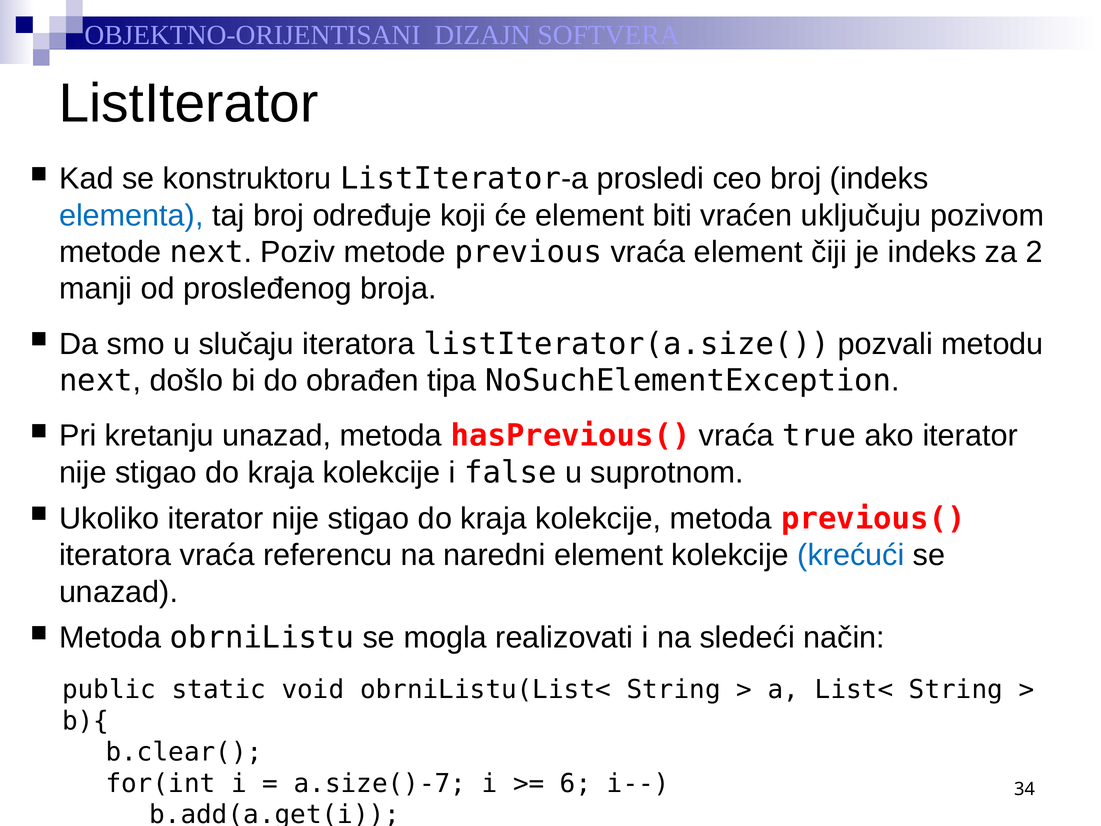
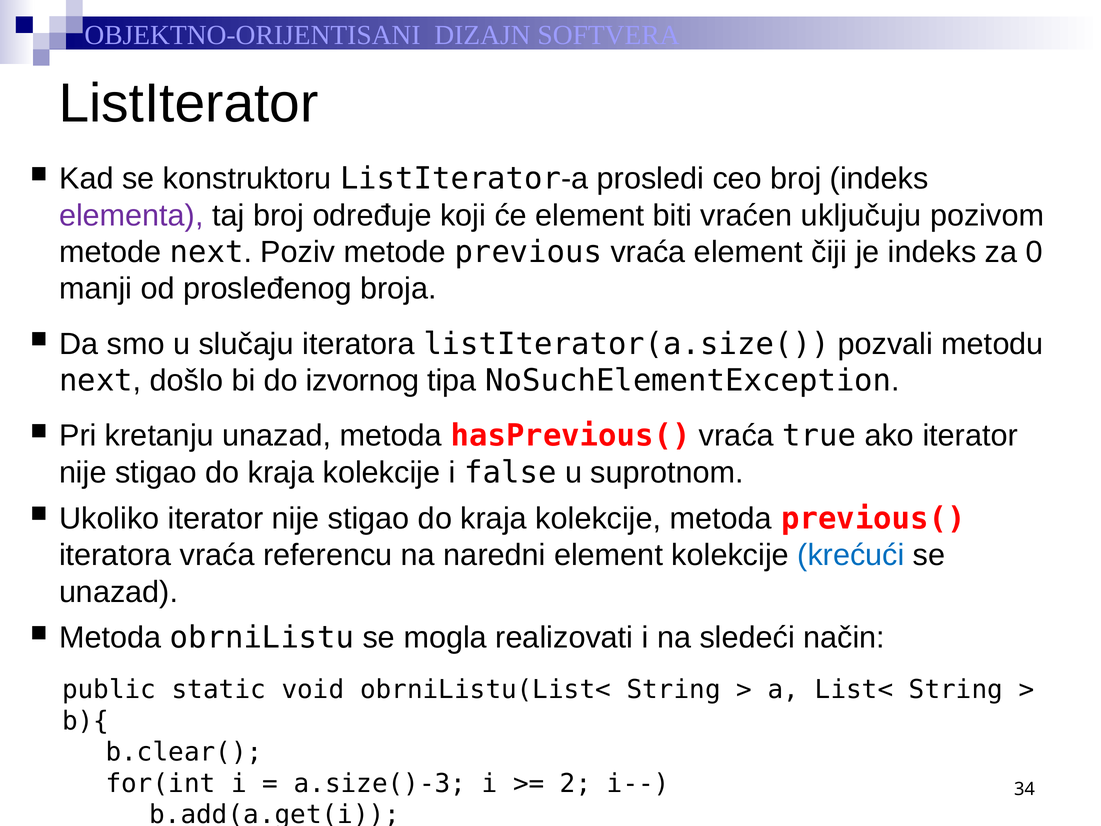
elementa colour: blue -> purple
2: 2 -> 0
obrađen: obrađen -> izvornog
a.size()-7: a.size()-7 -> a.size()-3
6: 6 -> 2
